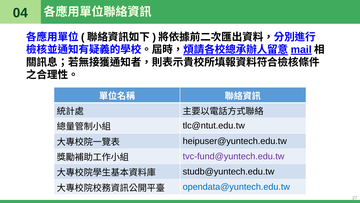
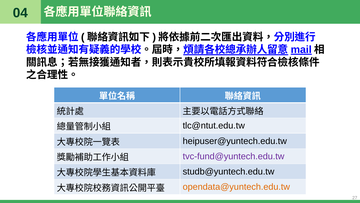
opendata@yuntech.edu.tw colour: blue -> orange
